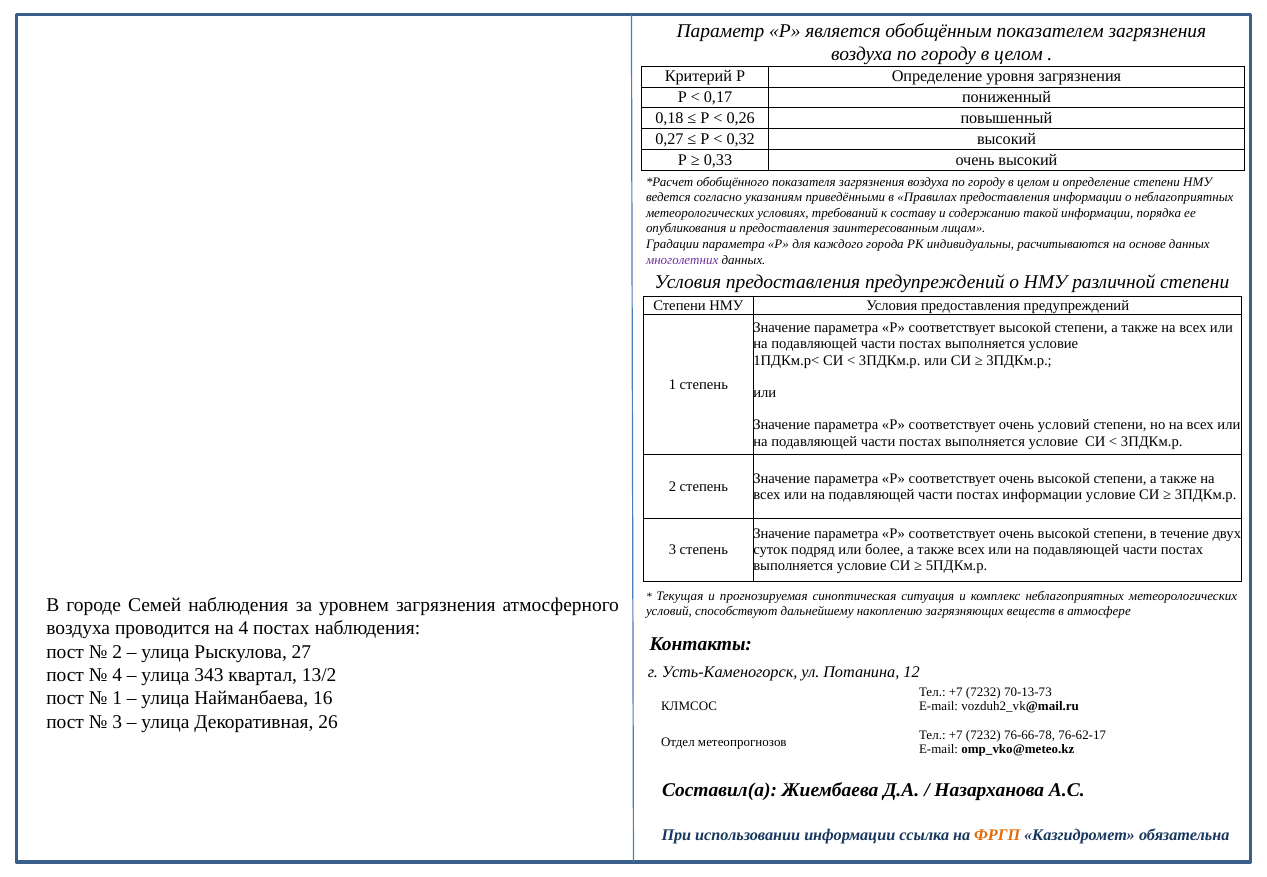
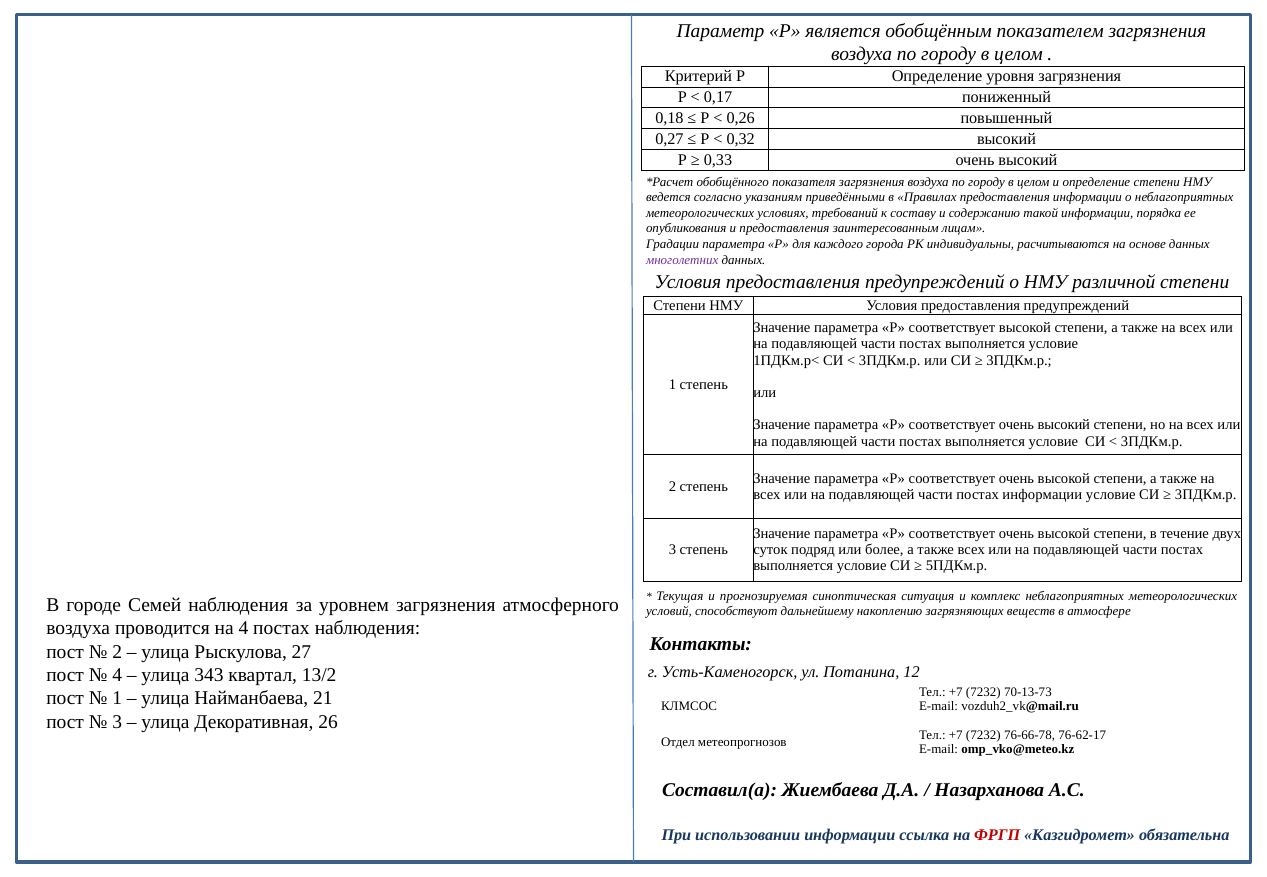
соответствует очень условий: условий -> высокий
16: 16 -> 21
ФРГП colour: orange -> red
